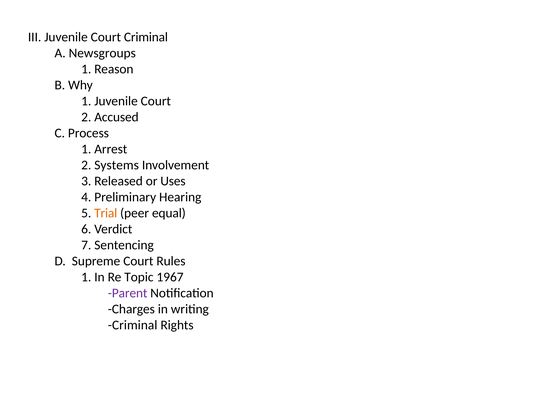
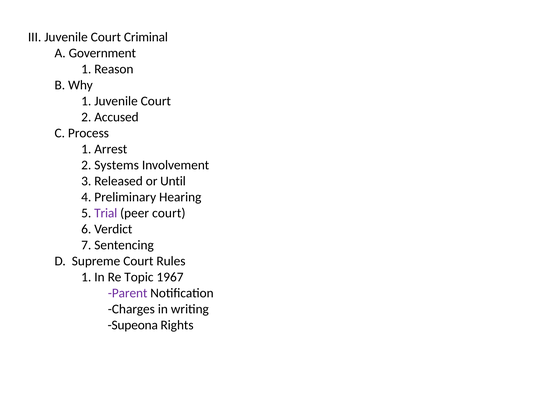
Newsgroups: Newsgroups -> Government
Uses: Uses -> Until
Trial colour: orange -> purple
peer equal: equal -> court
Criminal at (133, 325): Criminal -> Supeona
